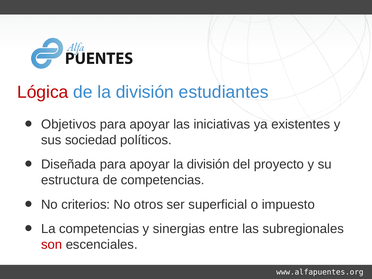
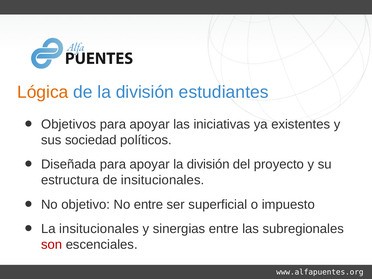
Lógica colour: red -> orange
de competencias: competencias -> insitucionales
criterios: criterios -> objetivo
No otros: otros -> entre
La competencias: competencias -> insitucionales
